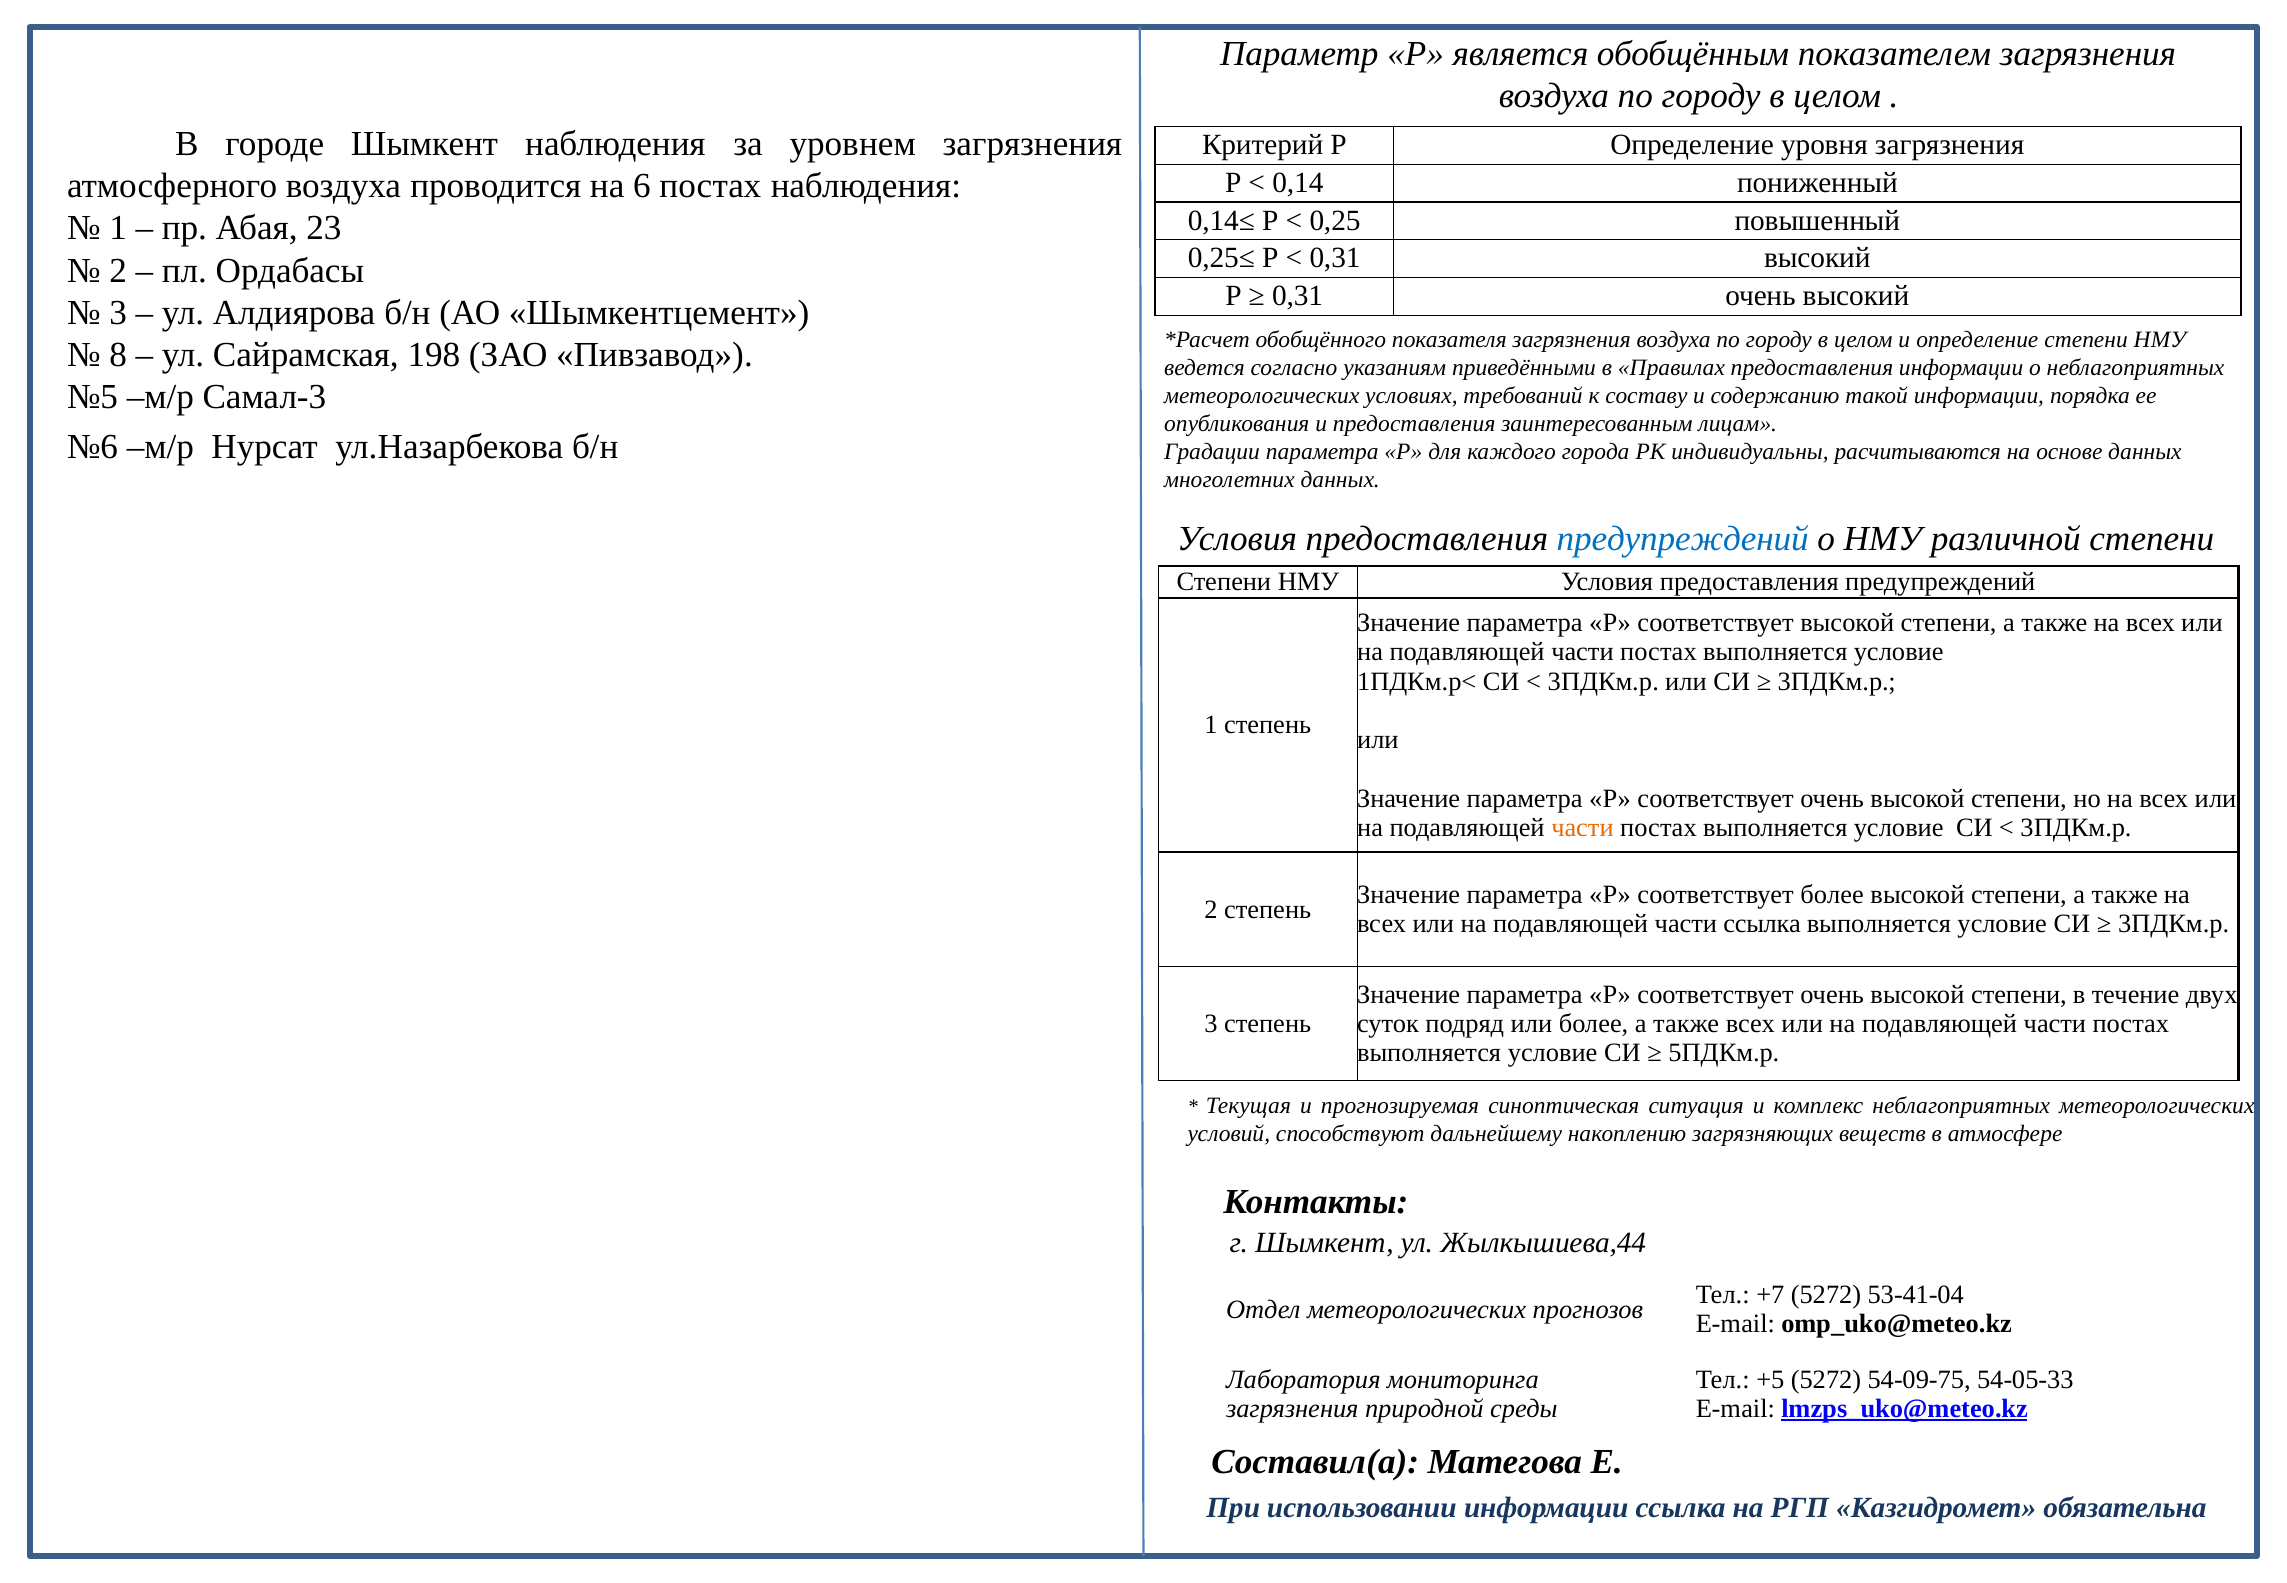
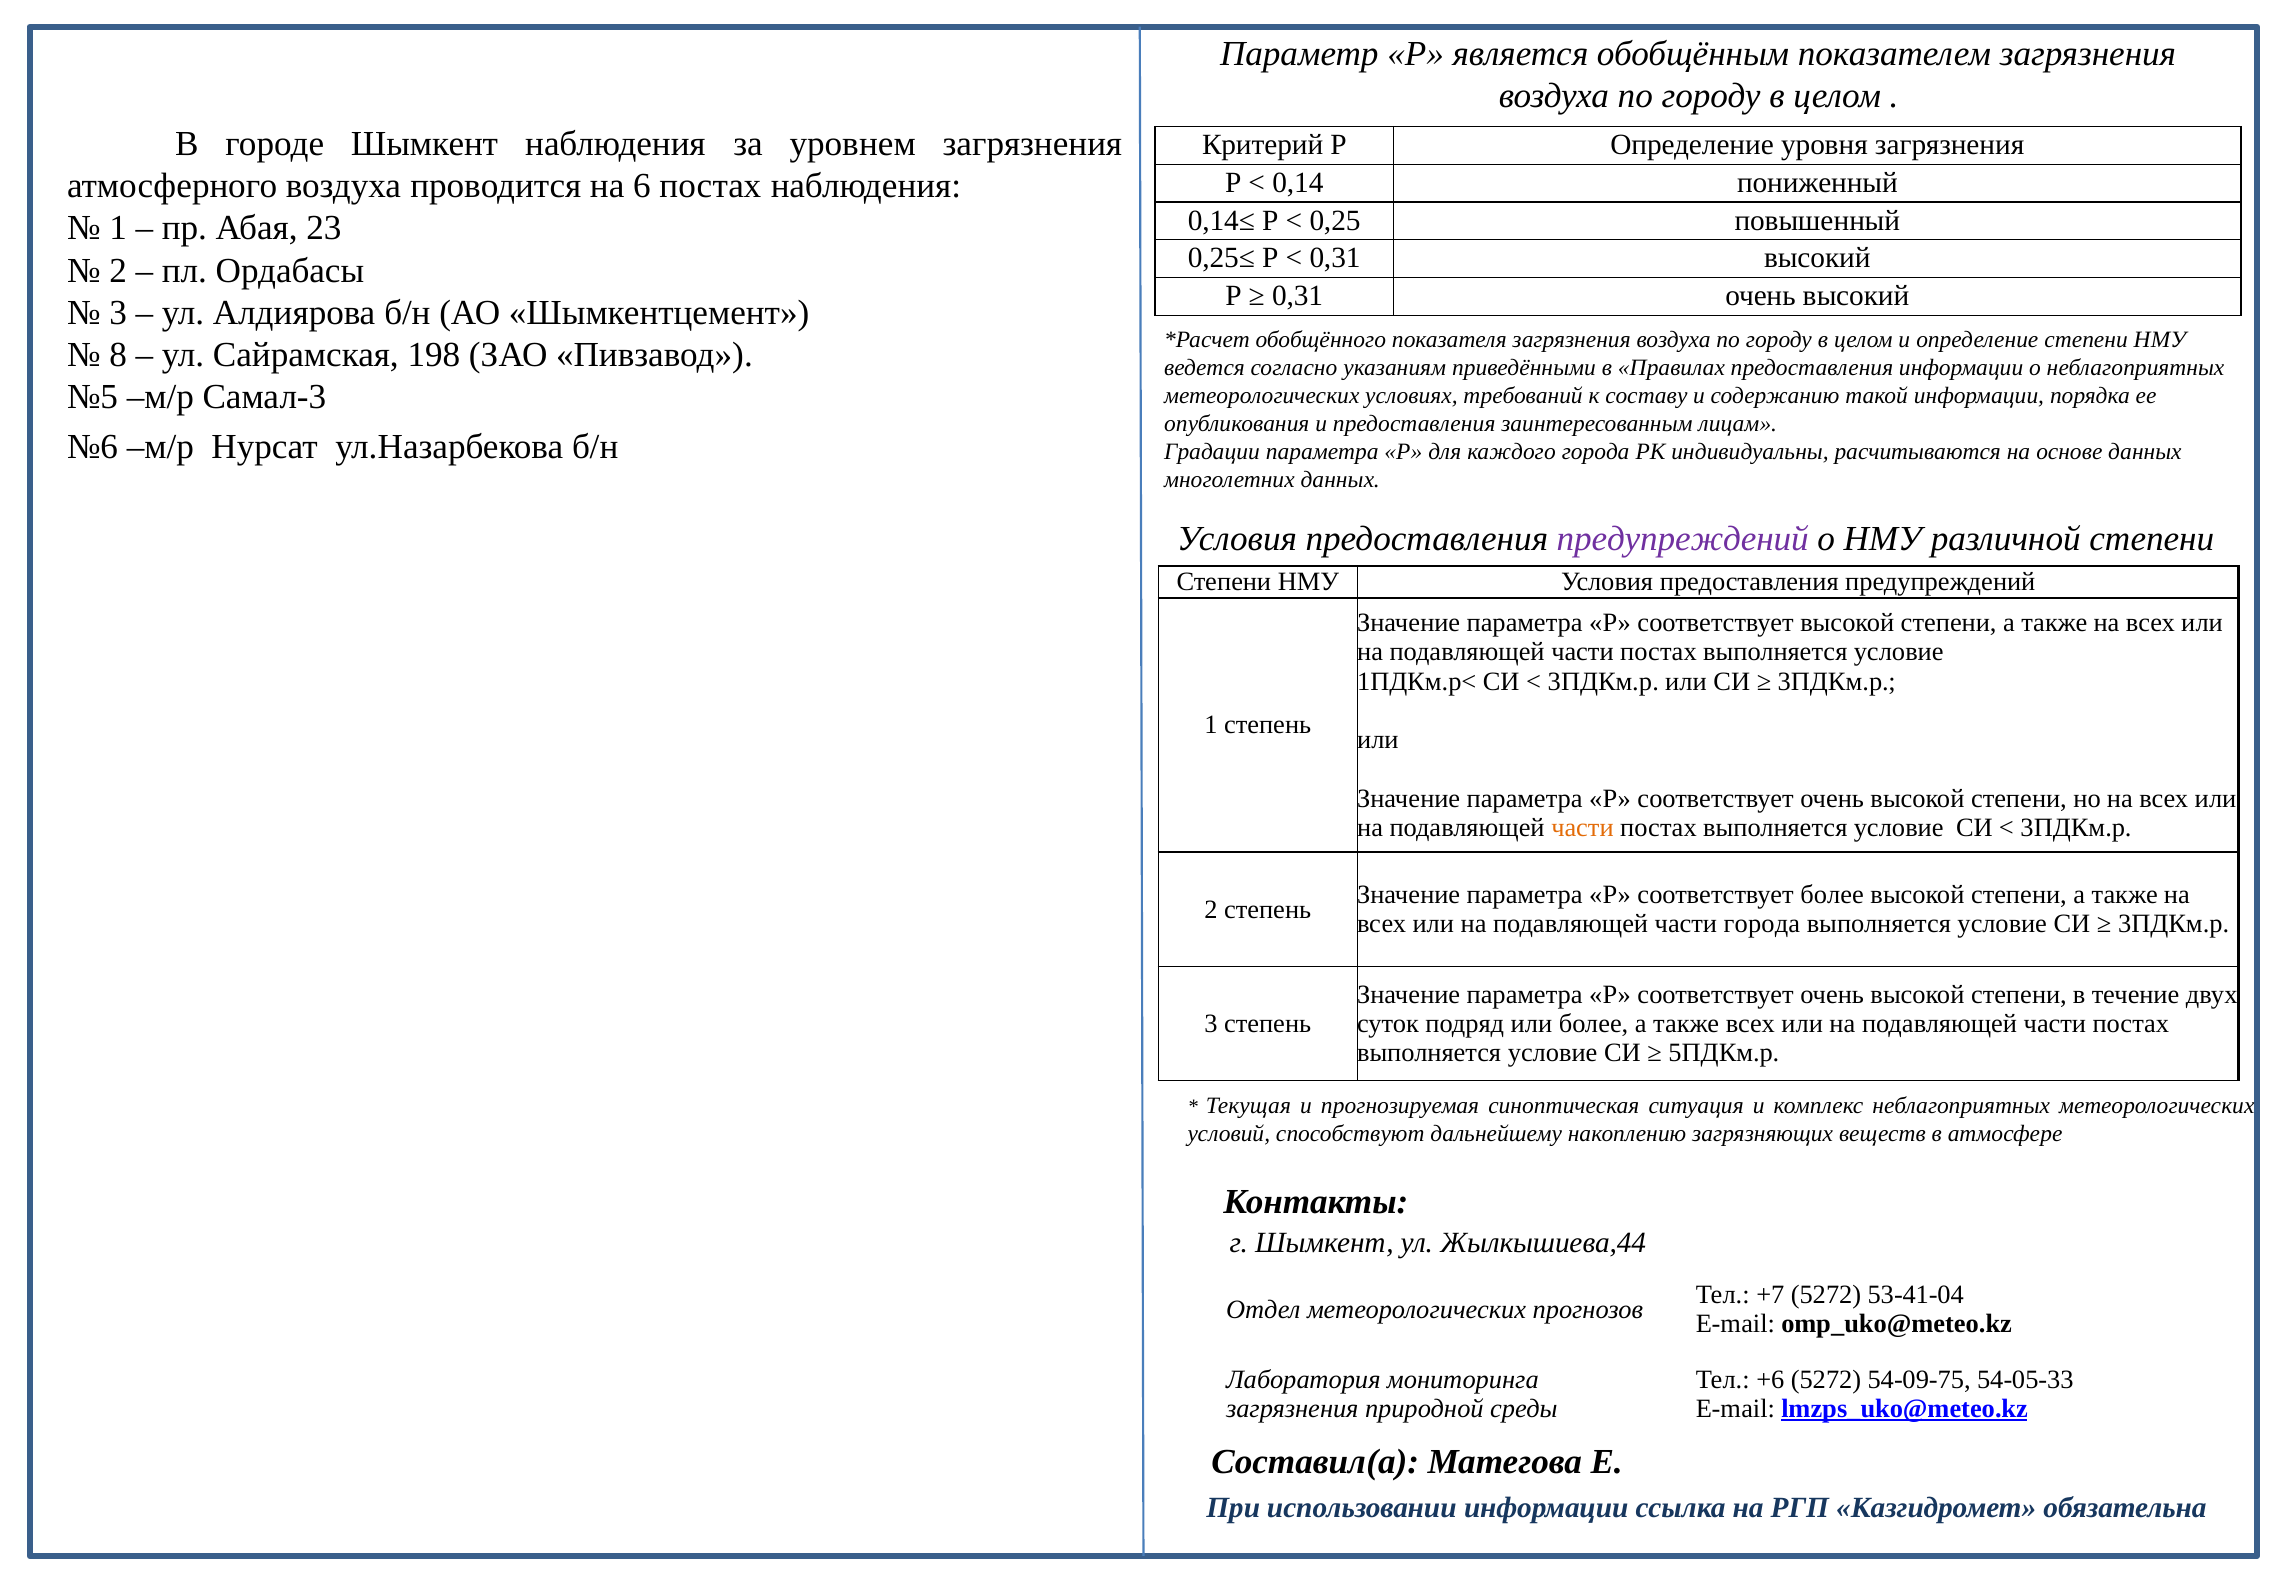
предупреждений at (1683, 539) colour: blue -> purple
части ссылка: ссылка -> города
+5: +5 -> +6
